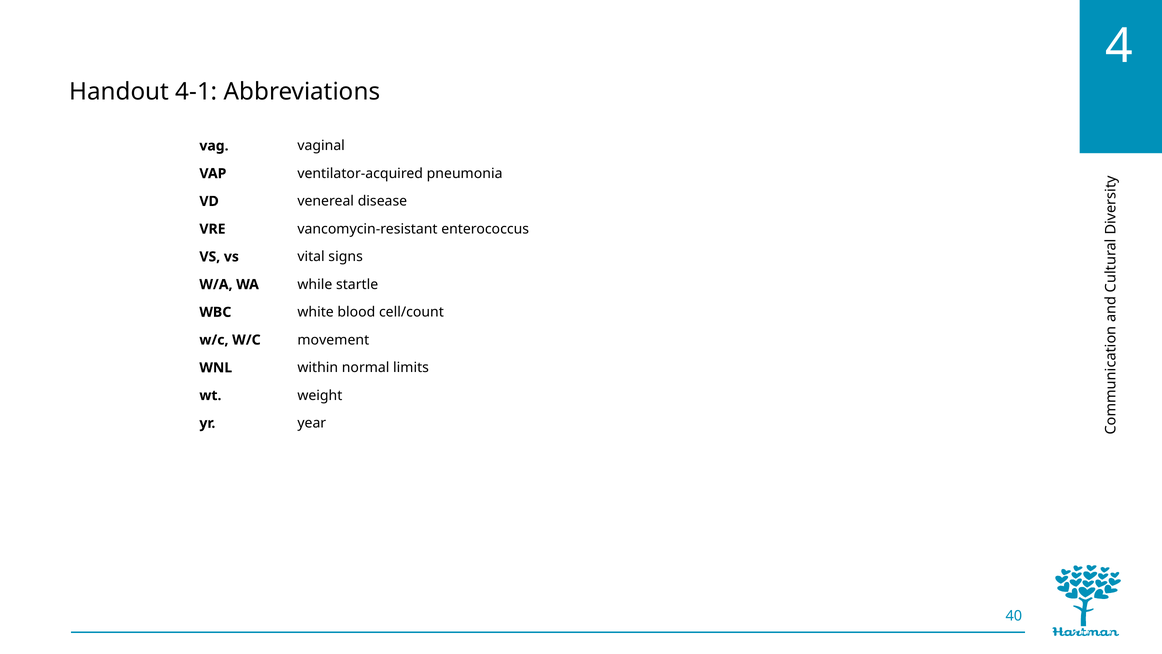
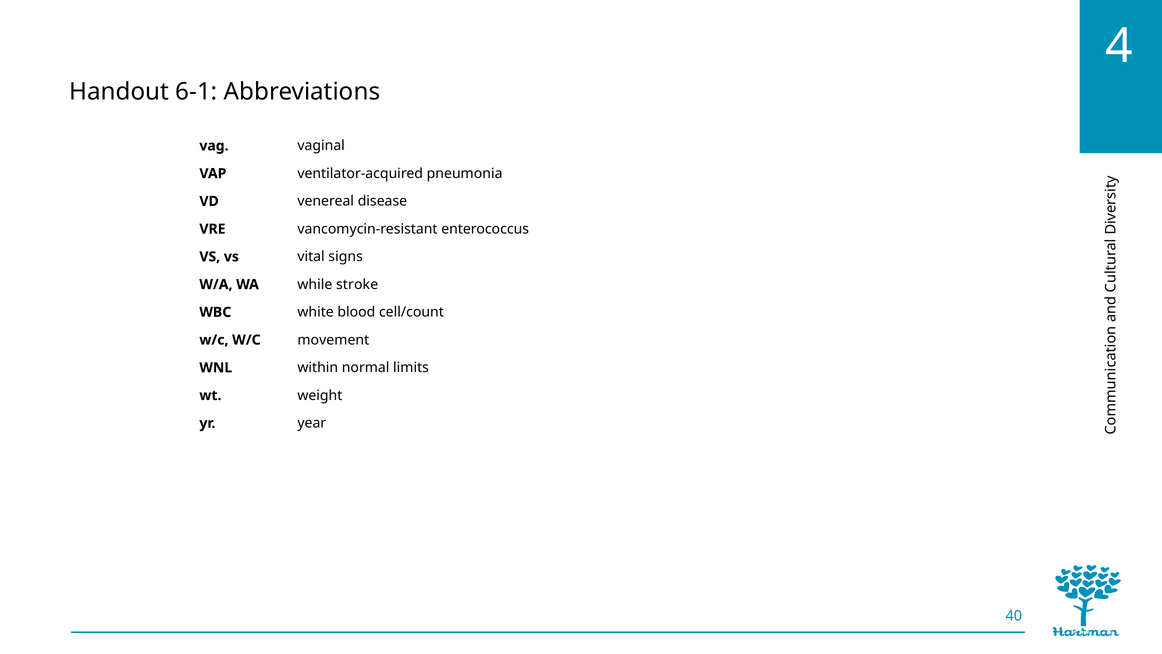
4-1: 4-1 -> 6-1
startle: startle -> stroke
